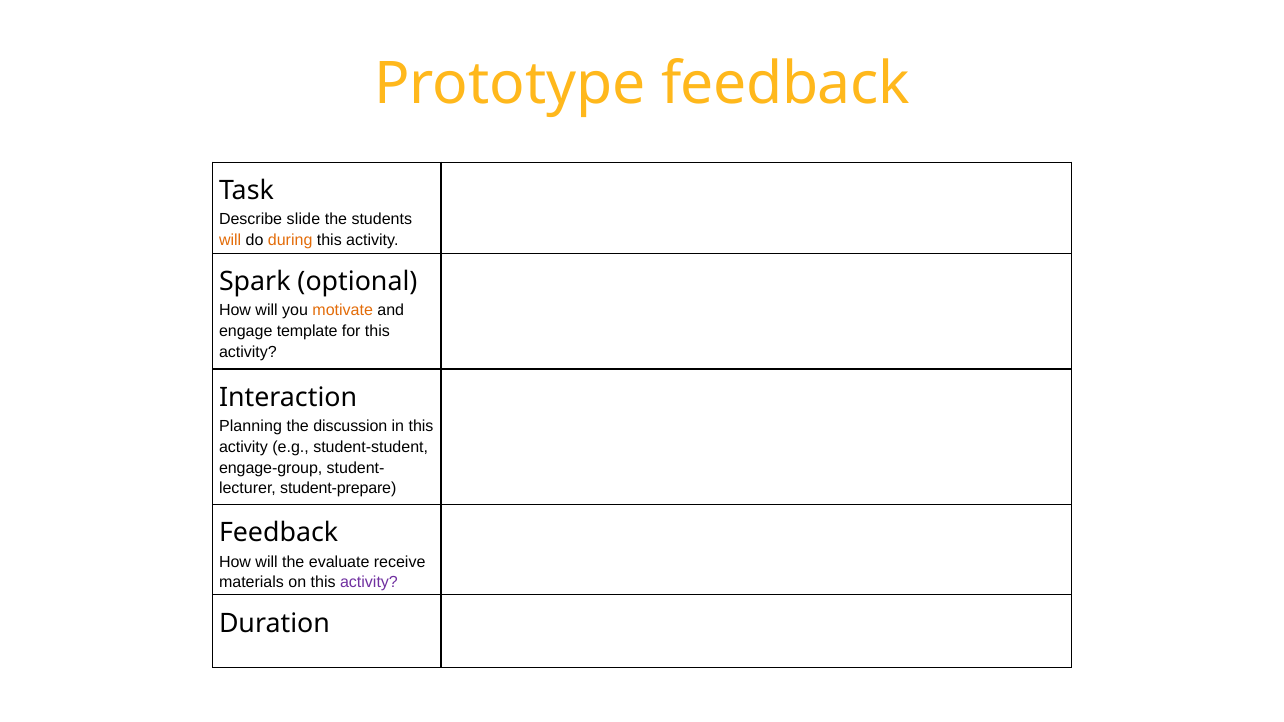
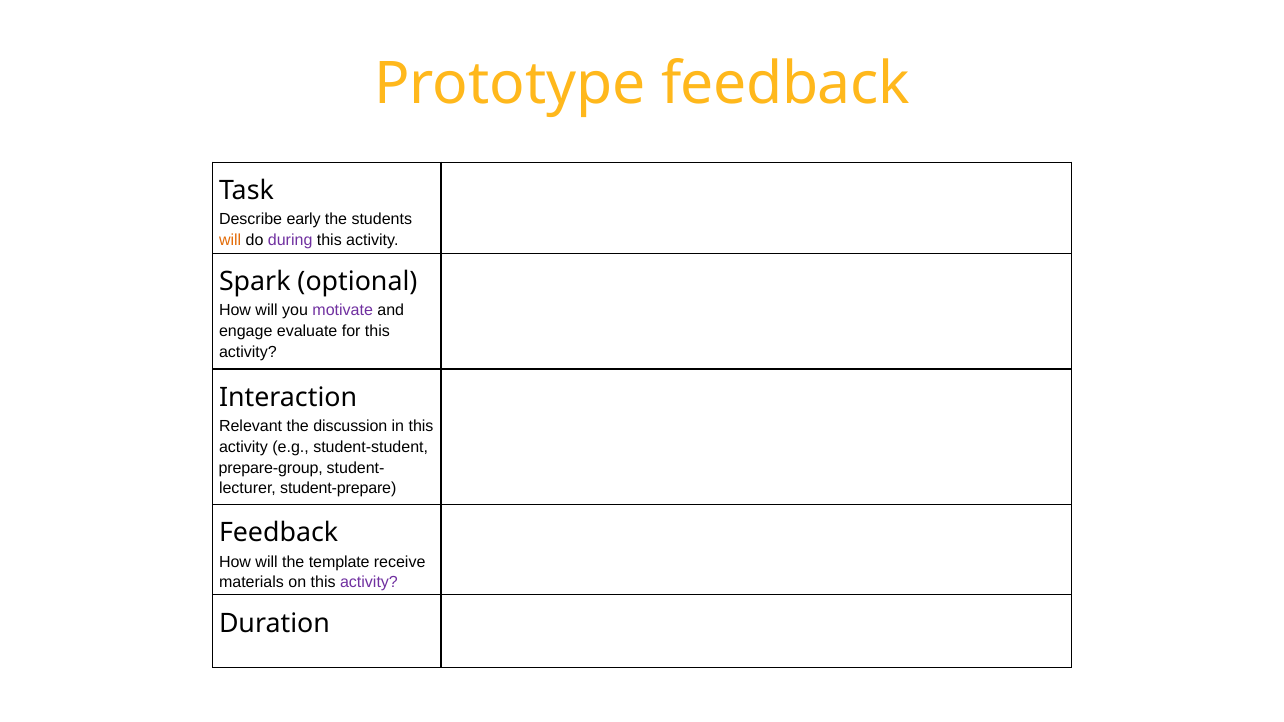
slide: slide -> early
during colour: orange -> purple
motivate colour: orange -> purple
template: template -> evaluate
Planning: Planning -> Relevant
engage-group: engage-group -> prepare-group
evaluate: evaluate -> template
